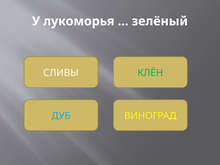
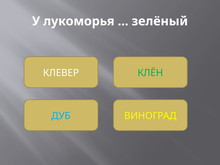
СЛИВЫ: СЛИВЫ -> КЛЕВЕР
